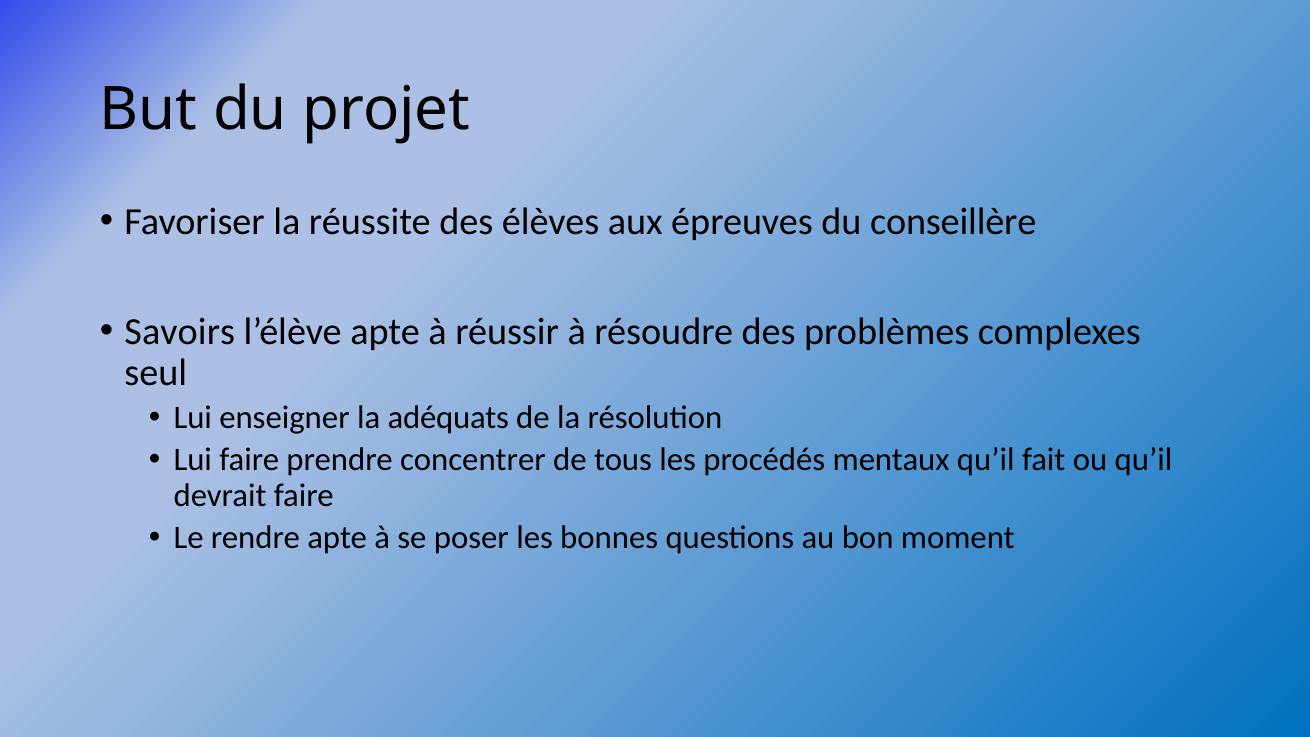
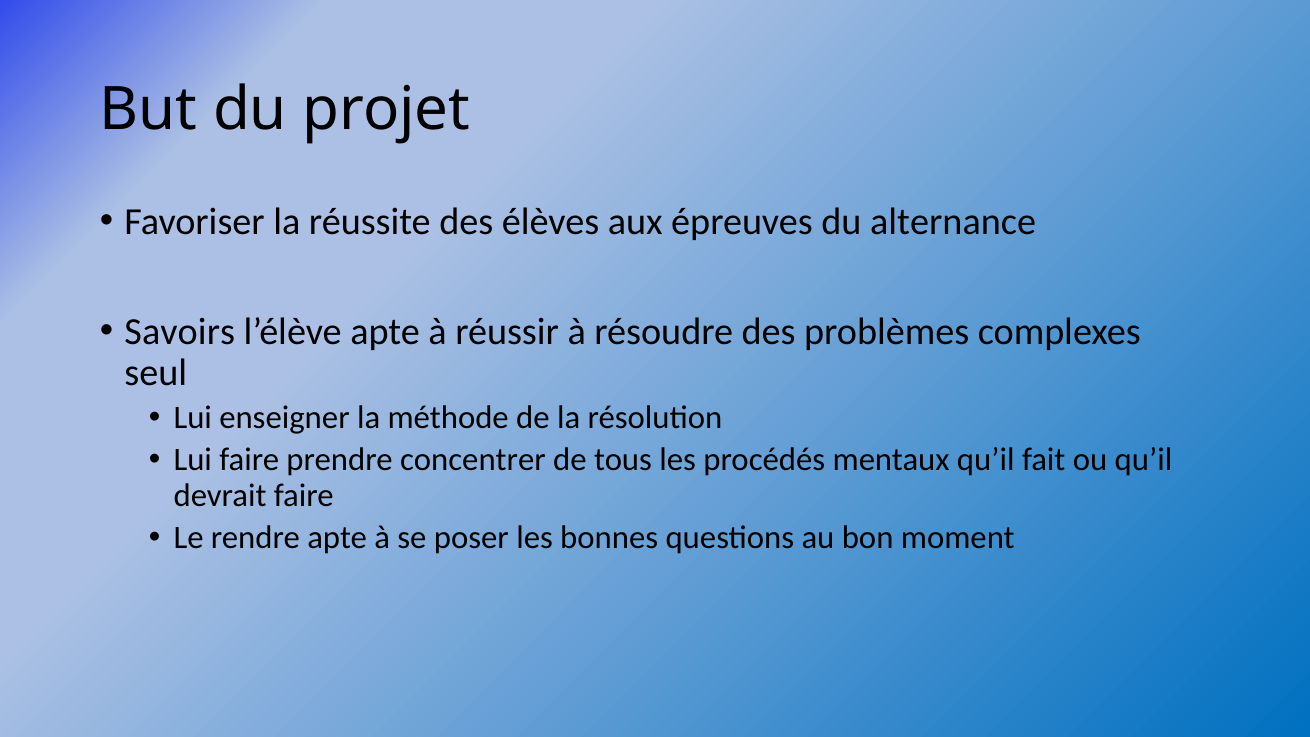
conseillère: conseillère -> alternance
adéquats: adéquats -> méthode
